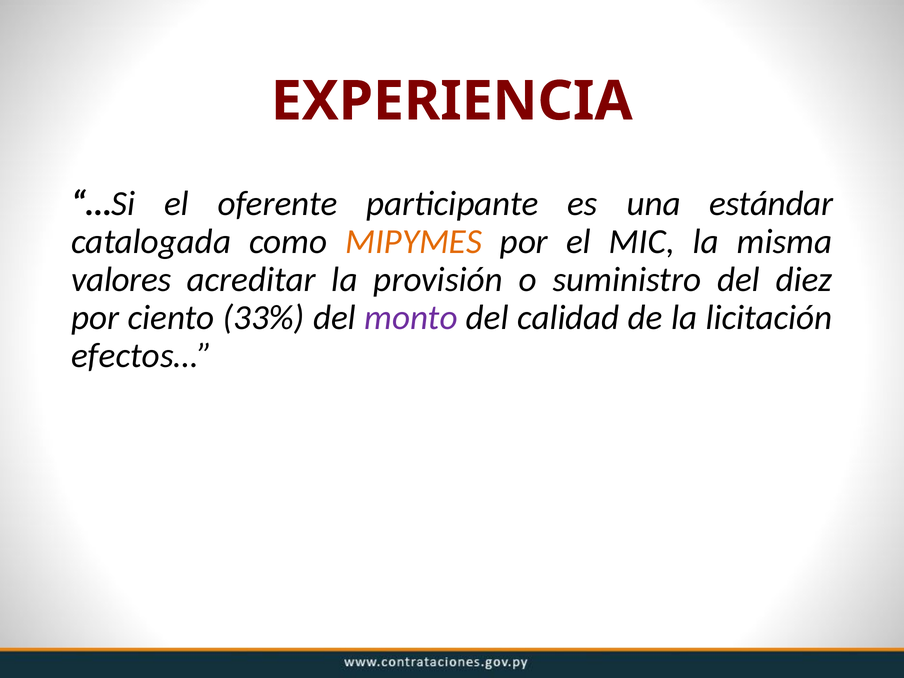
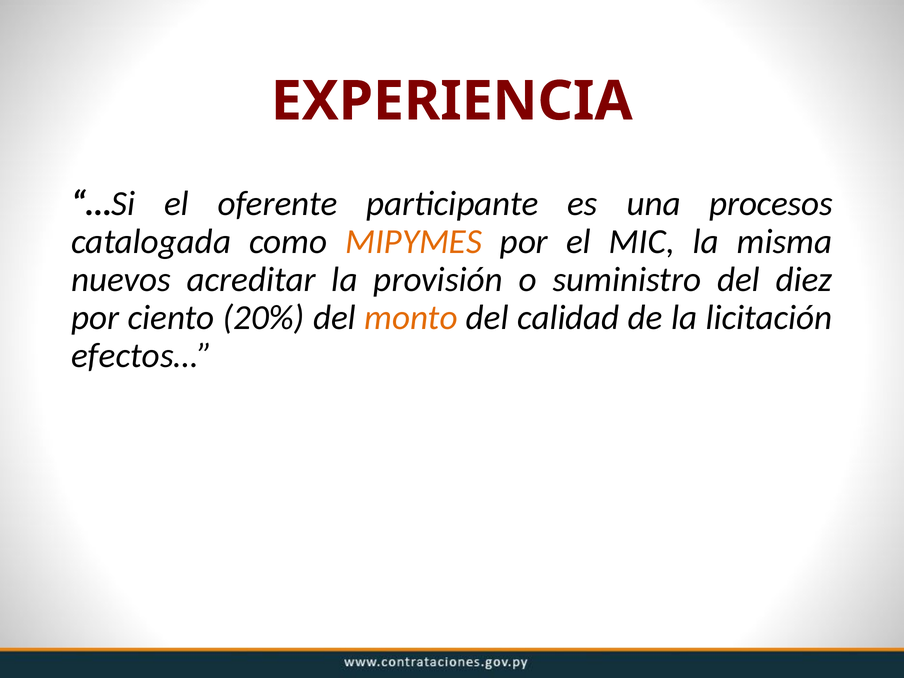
estándar: estándar -> procesos
valores: valores -> nuevos
33%: 33% -> 20%
monto colour: purple -> orange
